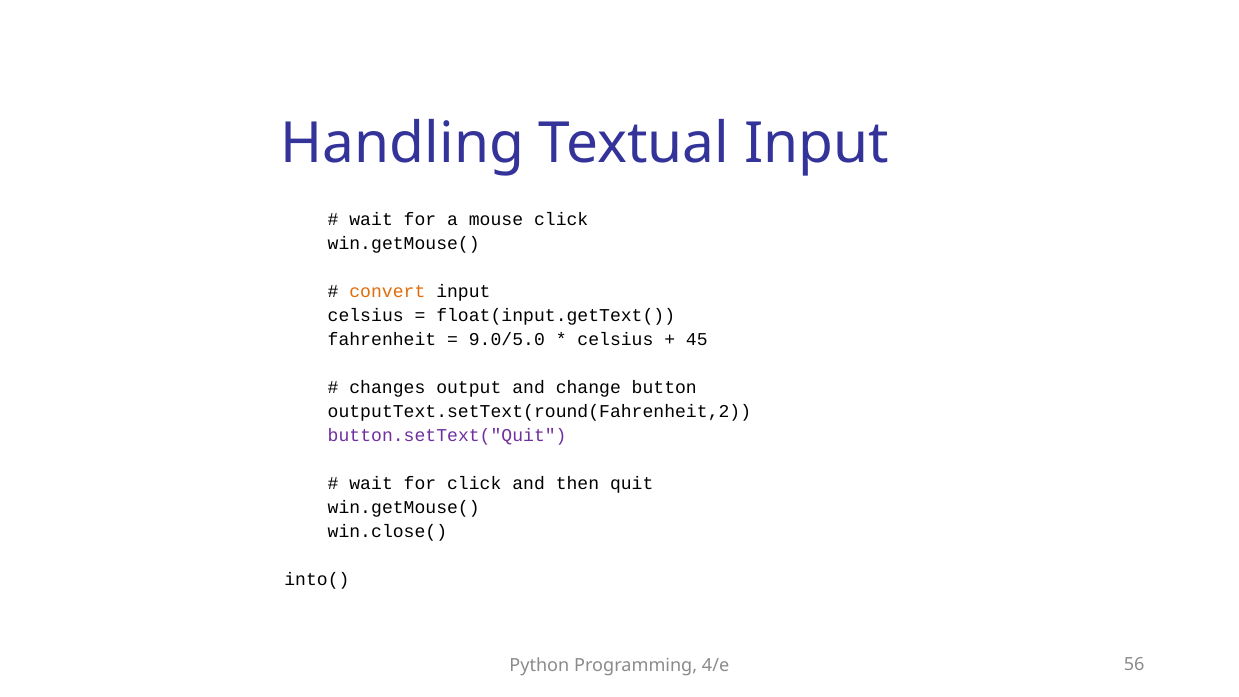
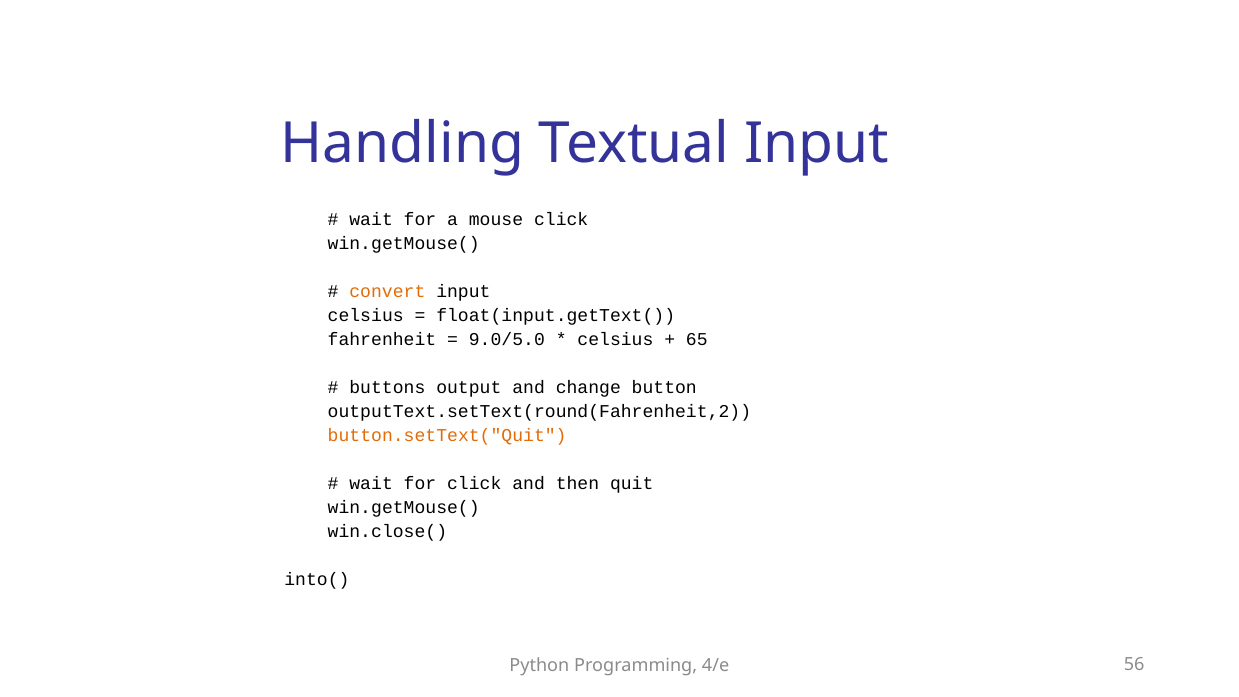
45: 45 -> 65
changes: changes -> buttons
button.setText("Quit colour: purple -> orange
